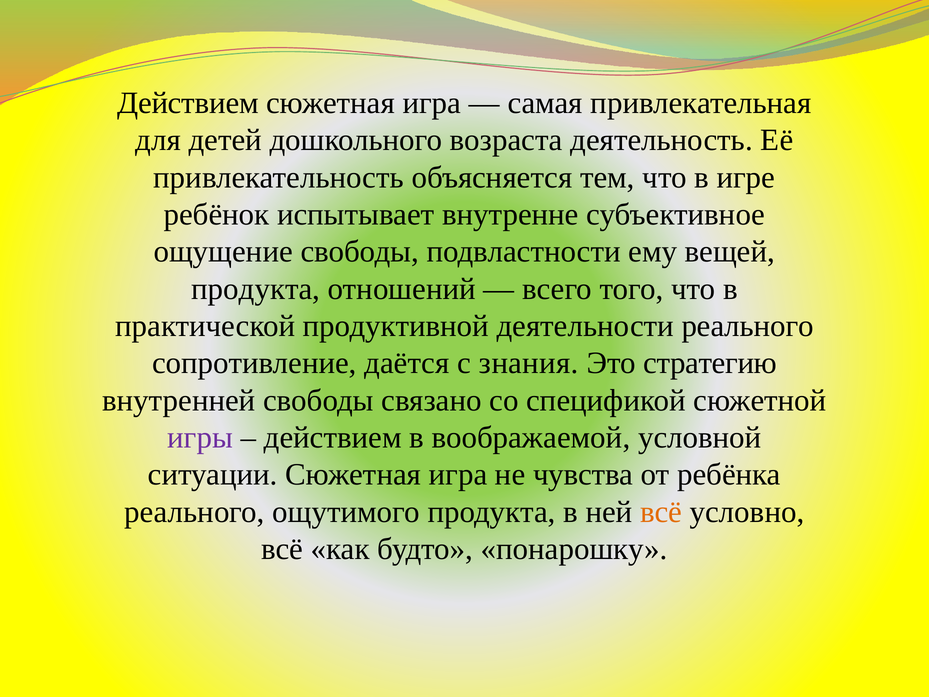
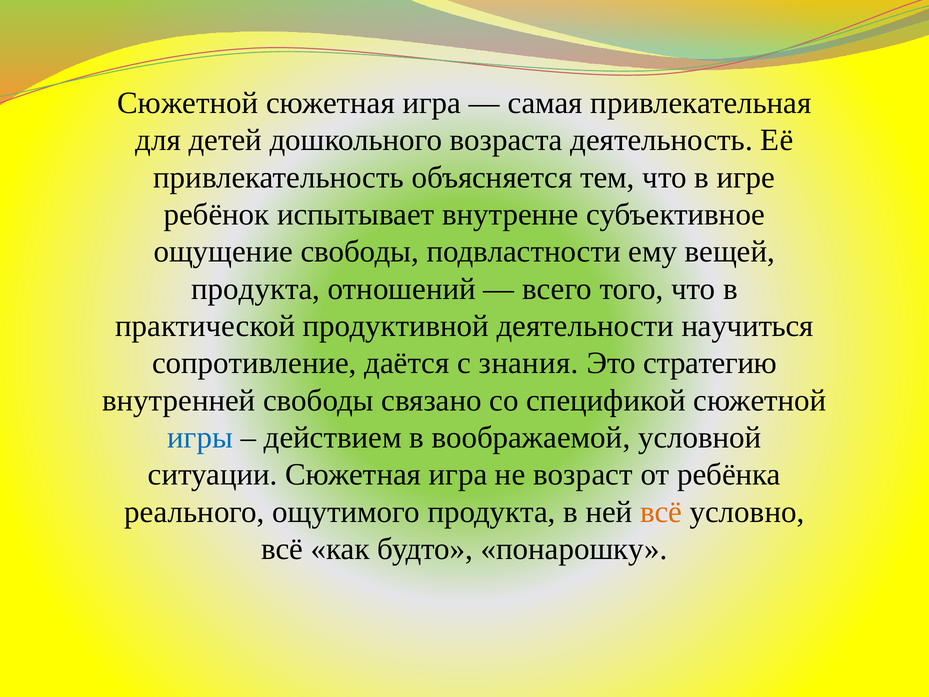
Действием at (188, 103): Действием -> Сюжетной
деятельности реального: реального -> научиться
игры colour: purple -> blue
чувства: чувства -> возраст
